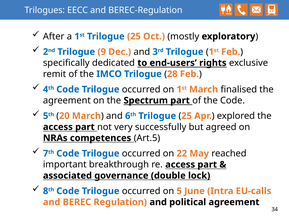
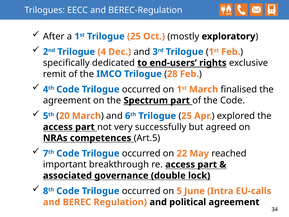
Trilogue 9: 9 -> 4
